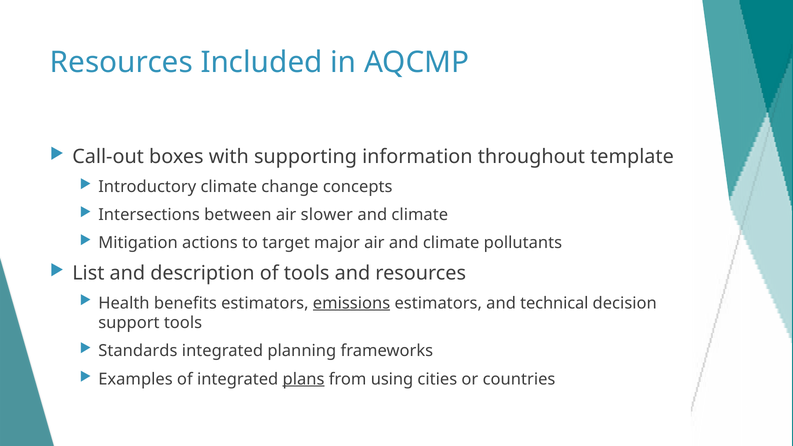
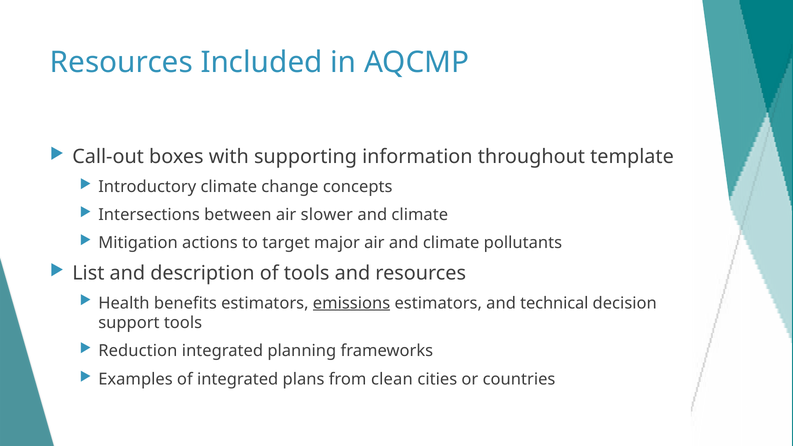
Standards: Standards -> Reduction
plans underline: present -> none
using: using -> clean
